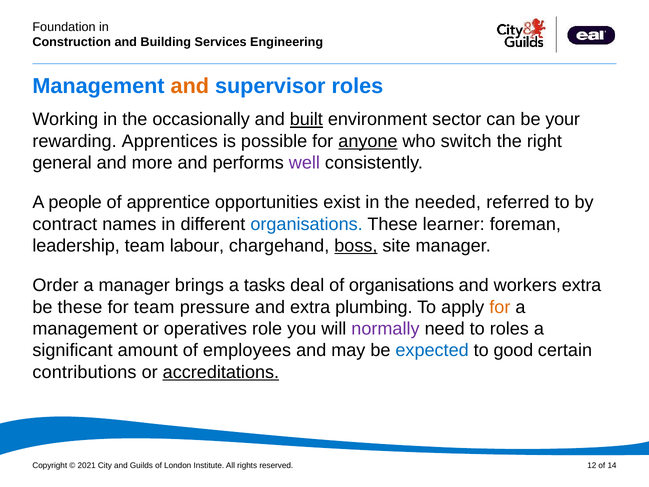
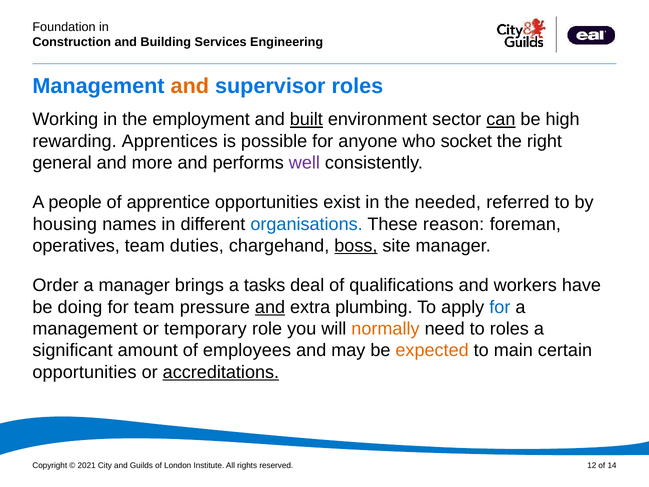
occasionally: occasionally -> employment
can underline: none -> present
your: your -> high
anyone underline: present -> none
switch: switch -> socket
contract: contract -> housing
learner: learner -> reason
leadership: leadership -> operatives
labour: labour -> duties
of organisations: organisations -> qualifications
workers extra: extra -> have
be these: these -> doing
and at (270, 307) underline: none -> present
for at (500, 307) colour: orange -> blue
operatives: operatives -> temporary
normally colour: purple -> orange
expected colour: blue -> orange
good: good -> main
contributions at (84, 372): contributions -> opportunities
